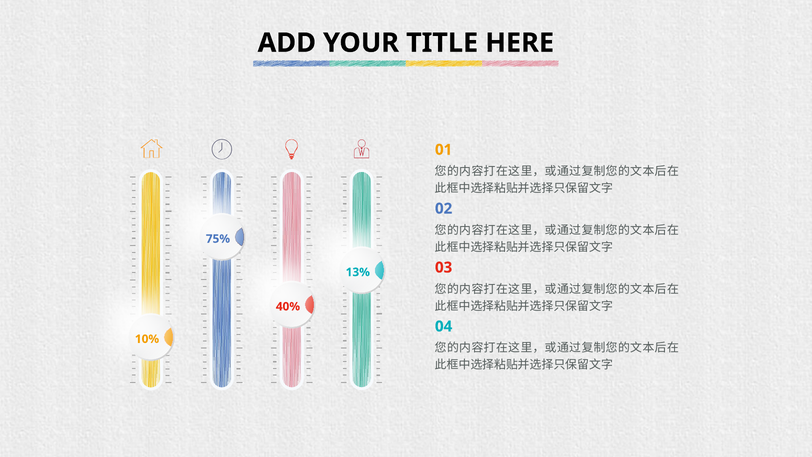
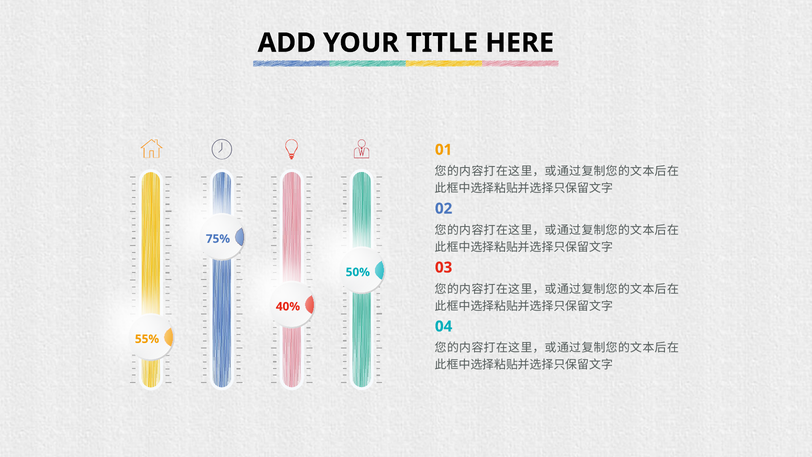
13%: 13% -> 50%
10%: 10% -> 55%
